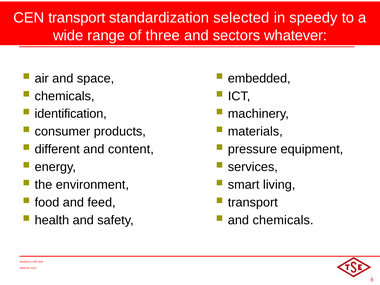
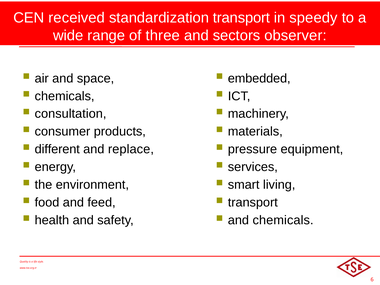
CEN transport: transport -> received
standardization selected: selected -> transport
whatever: whatever -> observer
identification: identification -> consultation
content: content -> replace
